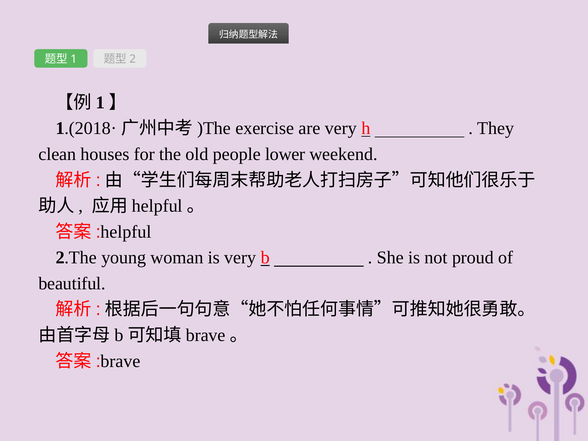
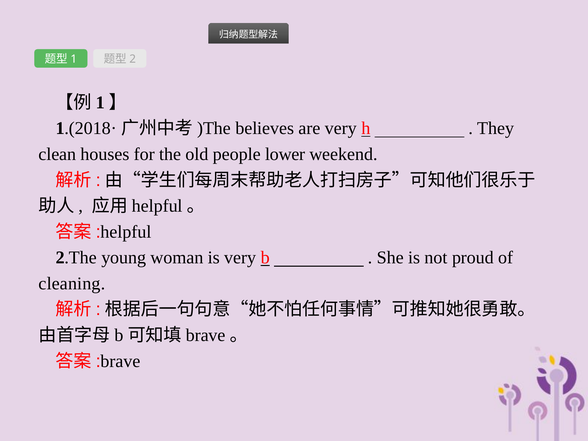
exercise: exercise -> believes
beautiful: beautiful -> cleaning
